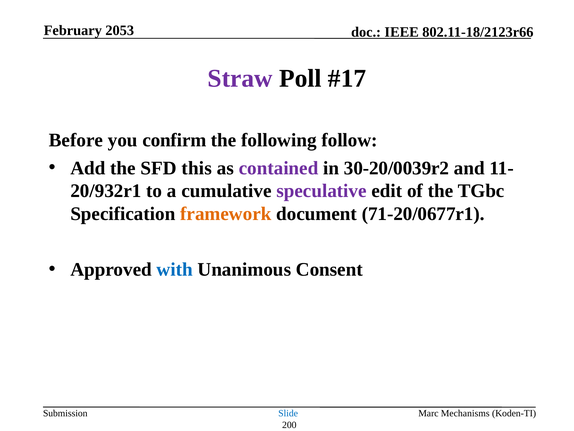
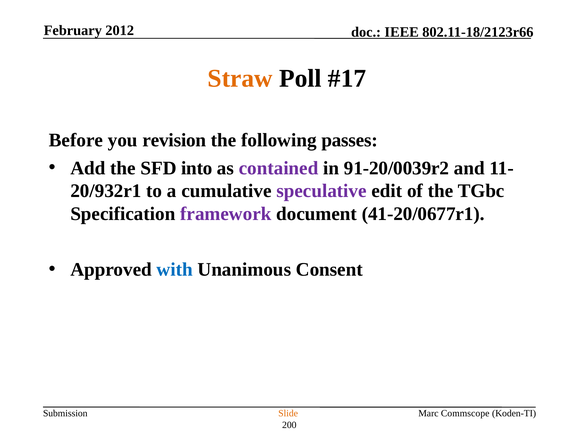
2053: 2053 -> 2012
Straw colour: purple -> orange
confirm: confirm -> revision
follow: follow -> passes
this: this -> into
30-20/0039r2: 30-20/0039r2 -> 91-20/0039r2
framework colour: orange -> purple
71-20/0677r1: 71-20/0677r1 -> 41-20/0677r1
Slide colour: blue -> orange
Mechanisms: Mechanisms -> Commscope
